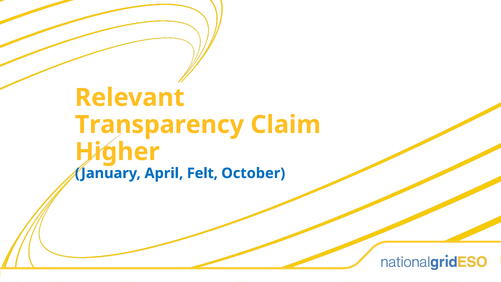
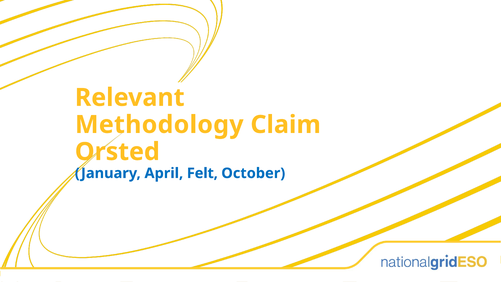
Transparency: Transparency -> Methodology
Higher: Higher -> Orsted
